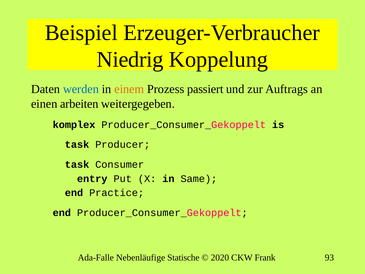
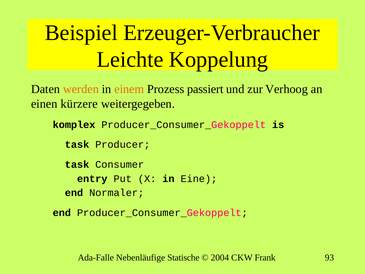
Niedrig: Niedrig -> Leichte
werden colour: blue -> orange
Auftrags: Auftrags -> Verhoog
arbeiten: arbeiten -> kürzere
Same: Same -> Eine
Practice: Practice -> Normaler
2020: 2020 -> 2004
